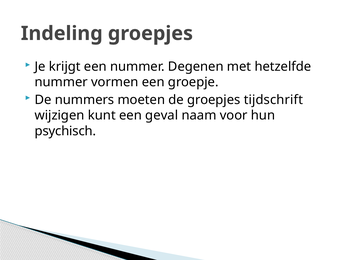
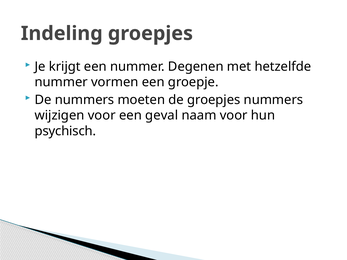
groepjes tijdschrift: tijdschrift -> nummers
wijzigen kunt: kunt -> voor
